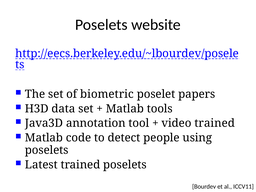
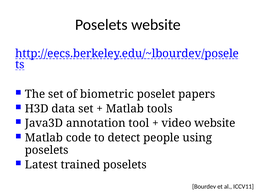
video trained: trained -> website
